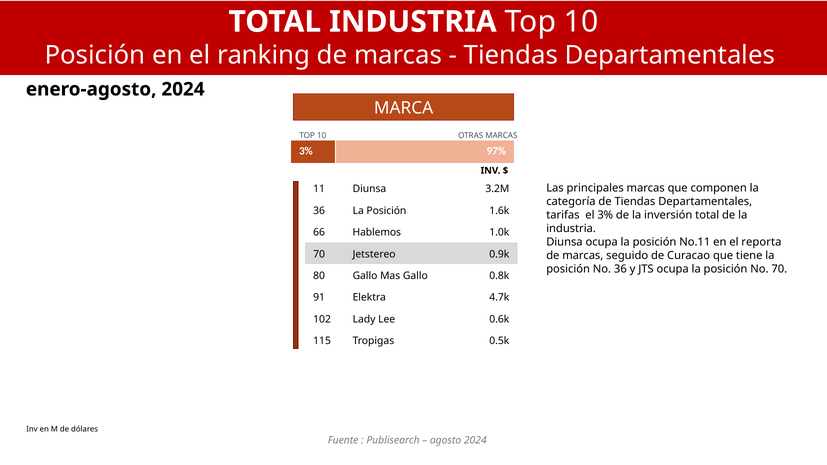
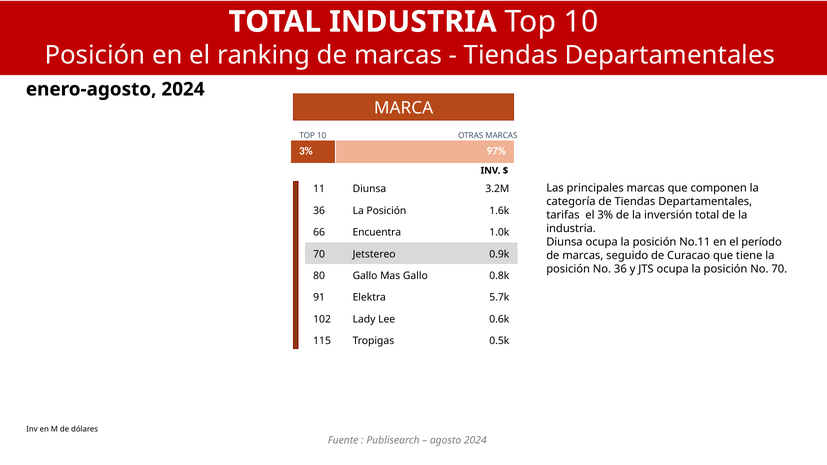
Hablemos: Hablemos -> Encuentra
reporta: reporta -> período
4.7k: 4.7k -> 5.7k
